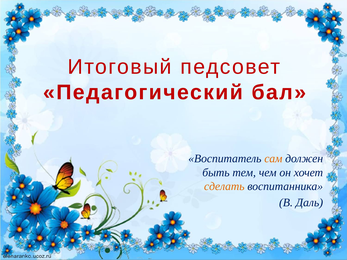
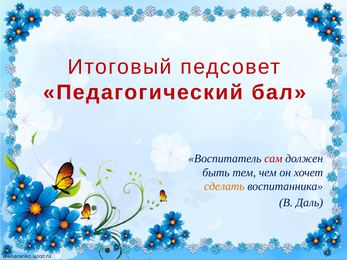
сам colour: orange -> red
